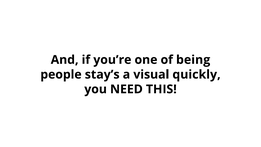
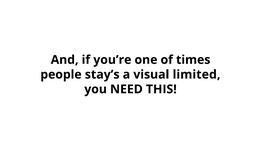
being: being -> times
quickly: quickly -> limited
